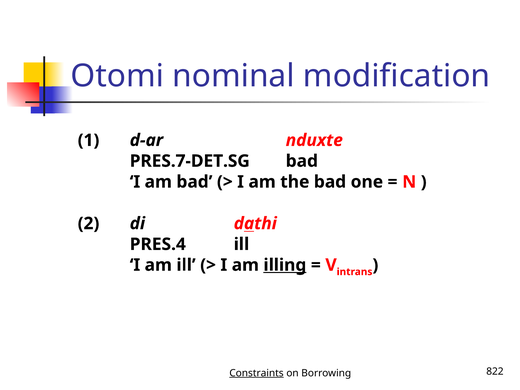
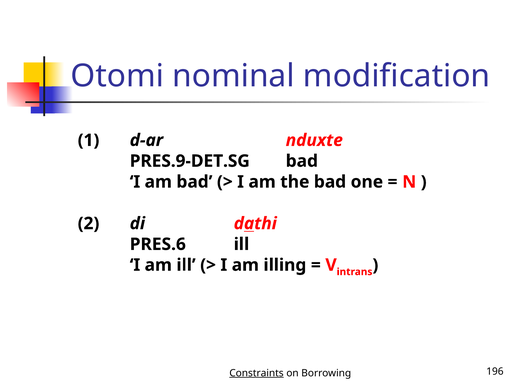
PRES.7-DET.SG: PRES.7-DET.SG -> PRES.9-DET.SG
PRES.4: PRES.4 -> PRES.6
illing underline: present -> none
822: 822 -> 196
